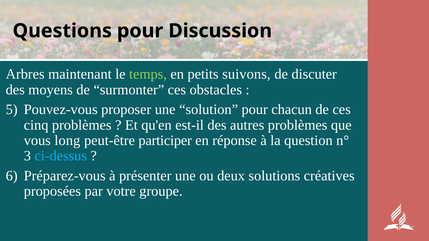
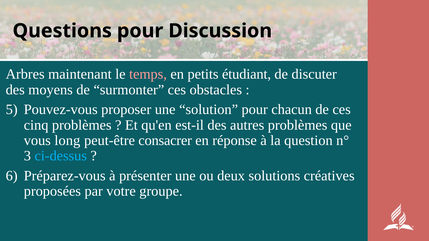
temps colour: light green -> pink
suivons: suivons -> étudiant
participer: participer -> consacrer
